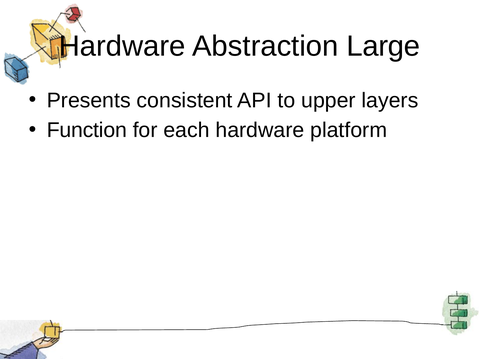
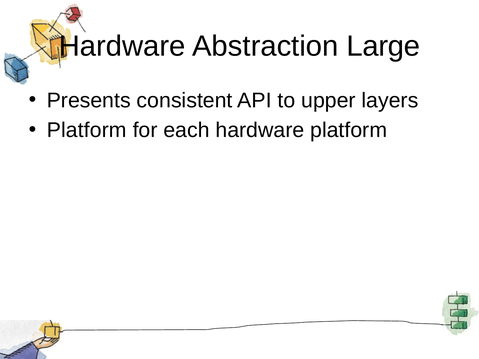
Function at (87, 130): Function -> Platform
